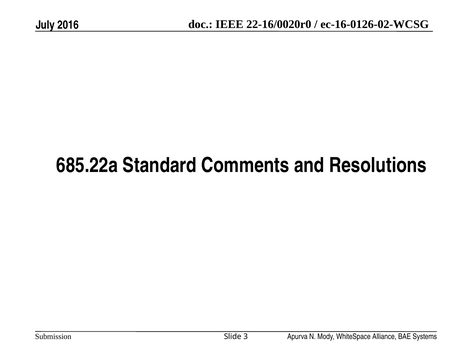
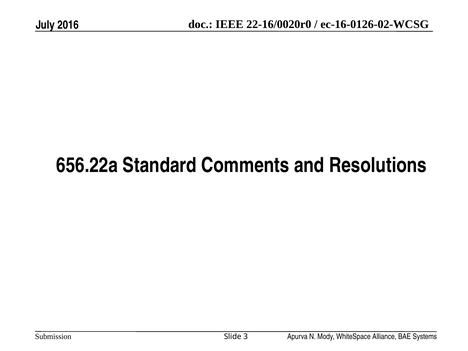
685.22a: 685.22a -> 656.22a
